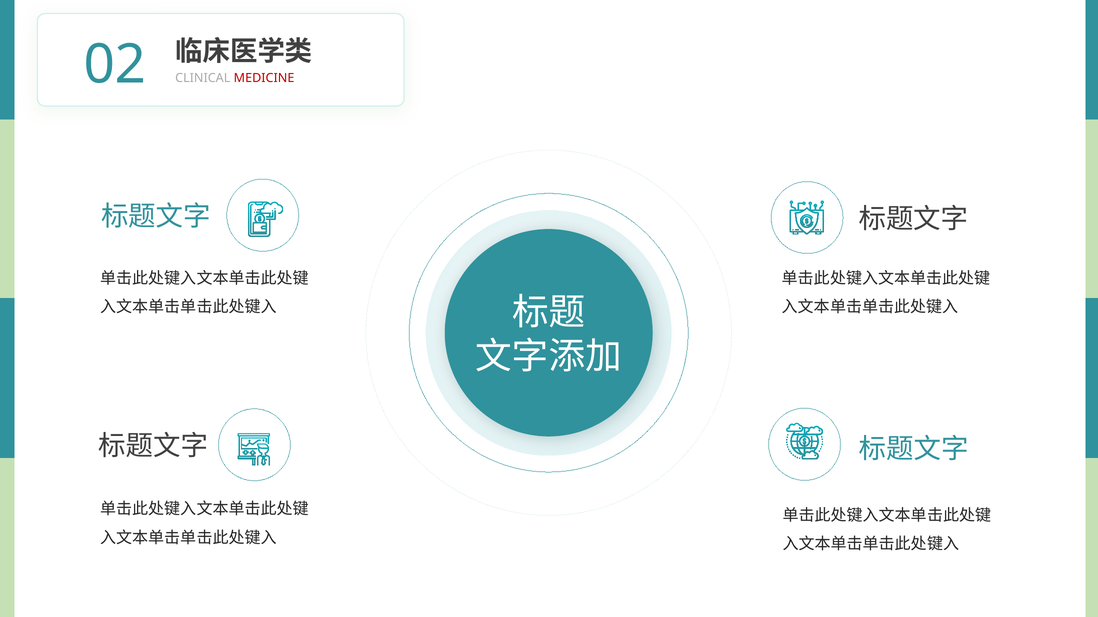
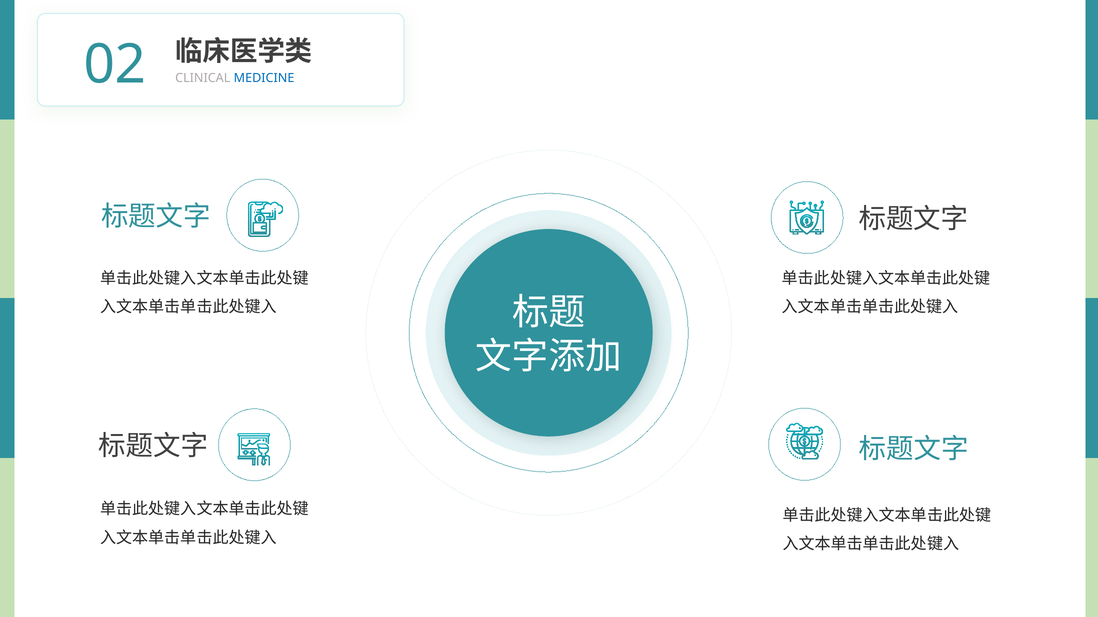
MEDICINE colour: red -> blue
